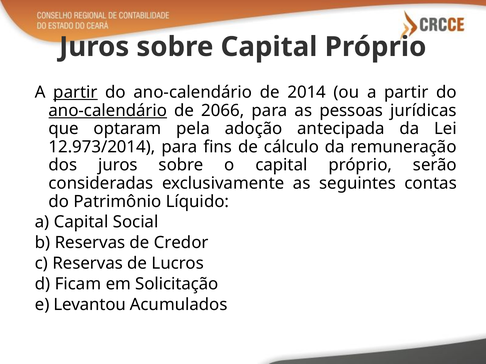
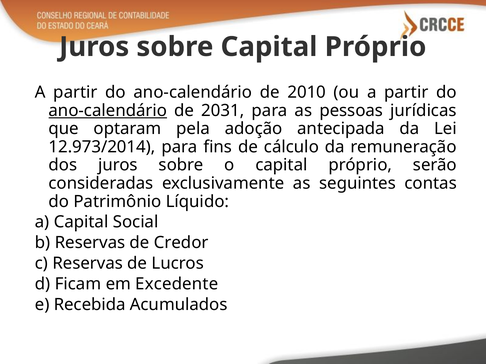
partir at (75, 92) underline: present -> none
2014: 2014 -> 2010
2066: 2066 -> 2031
Solicitação: Solicitação -> Excedente
Levantou: Levantou -> Recebida
